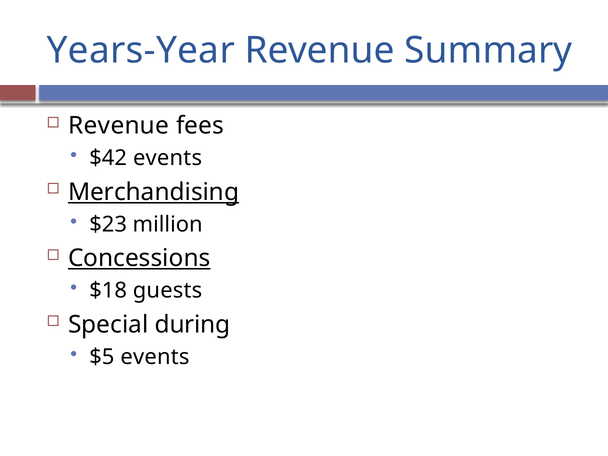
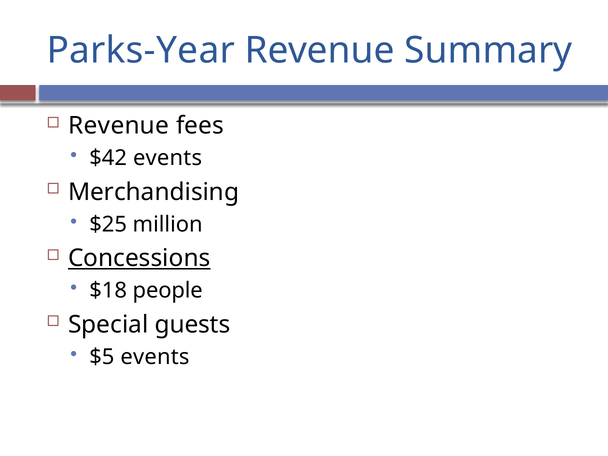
Years-Year: Years-Year -> Parks-Year
Merchandising underline: present -> none
$23: $23 -> $25
guests: guests -> people
during: during -> guests
